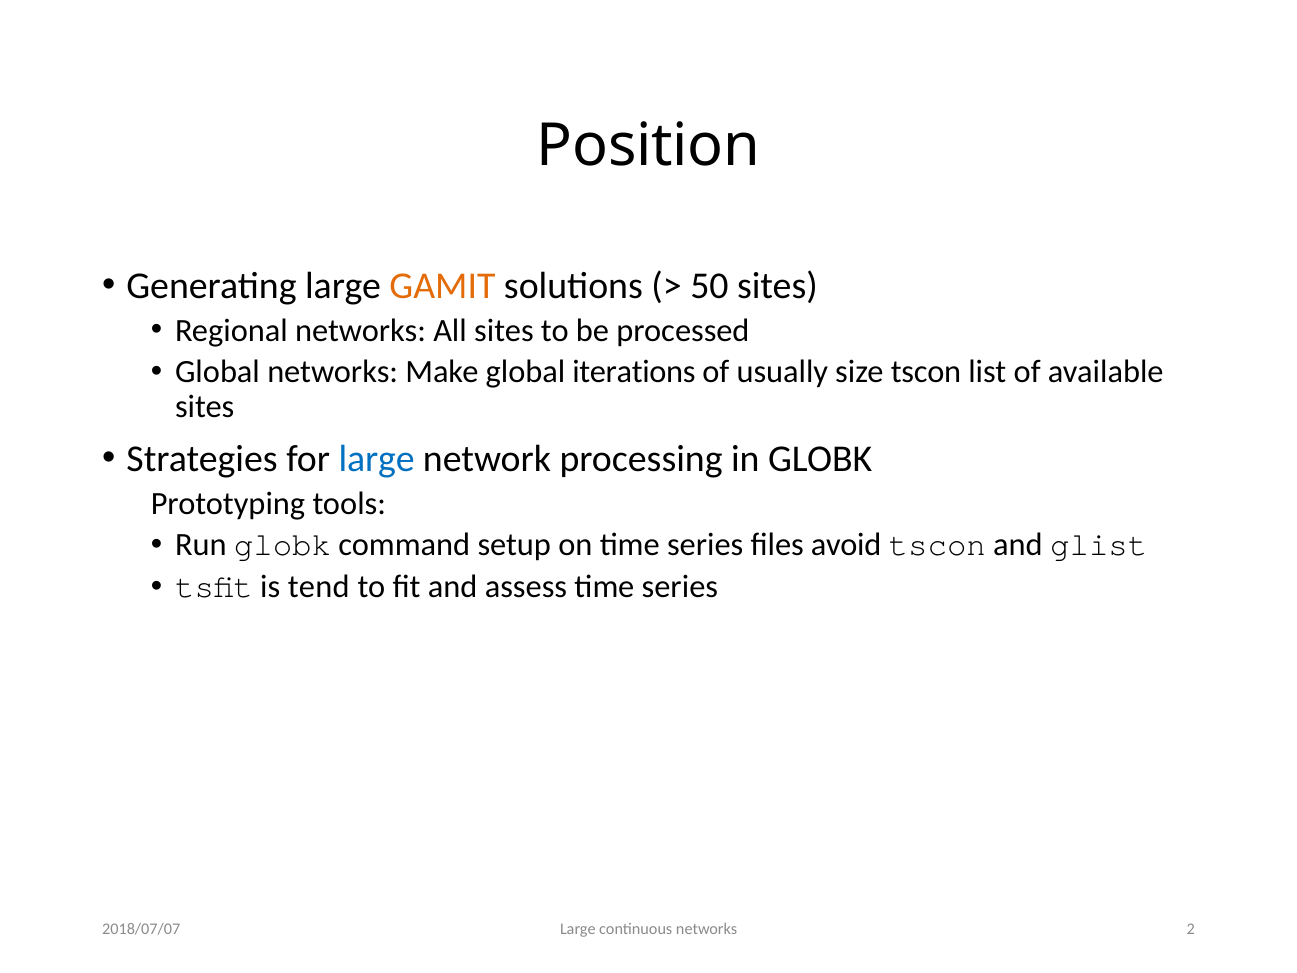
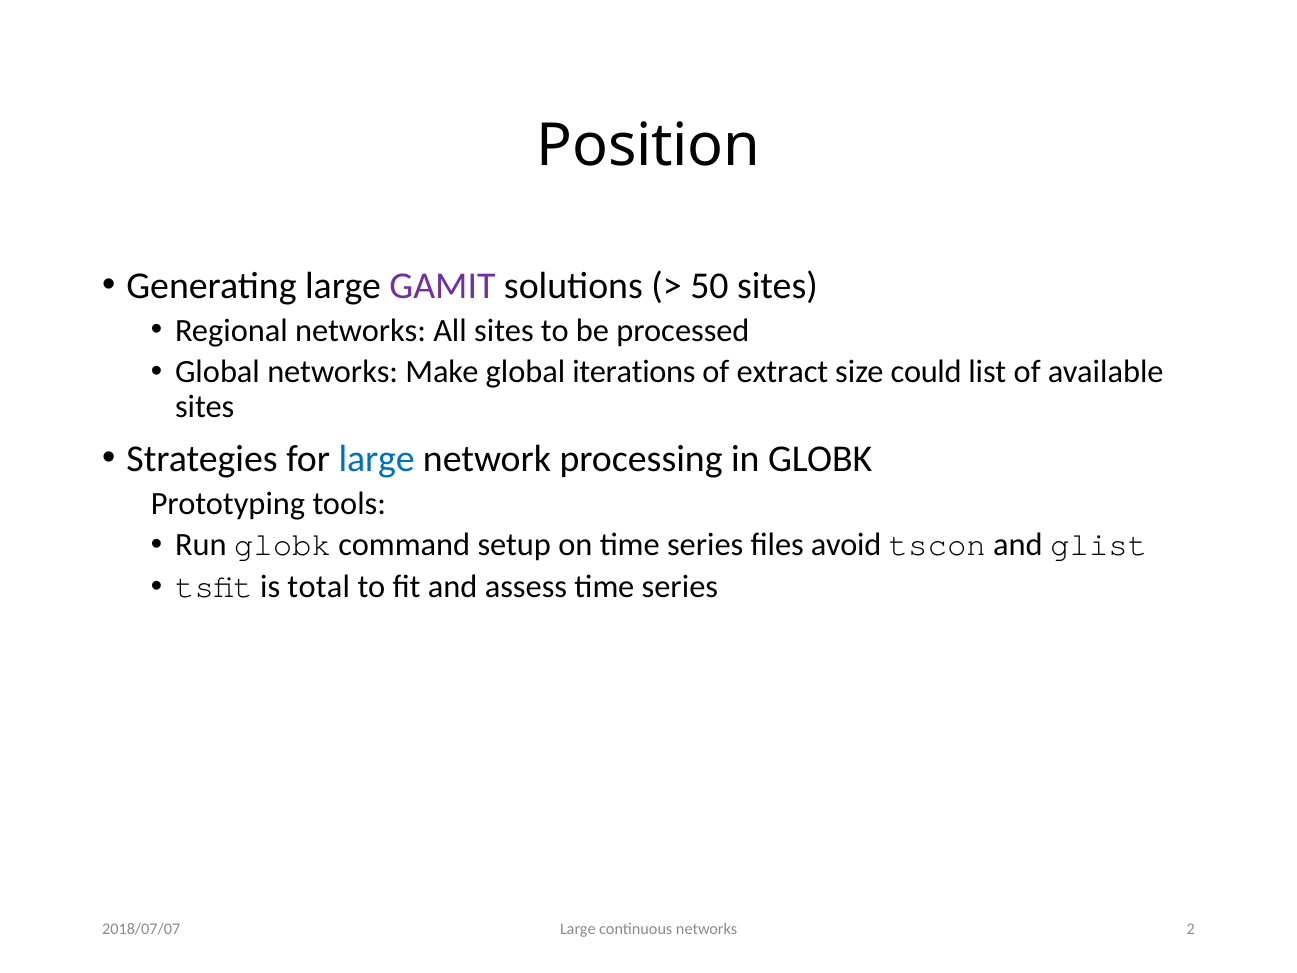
GAMIT colour: orange -> purple
usually: usually -> extract
size tscon: tscon -> could
tend: tend -> total
